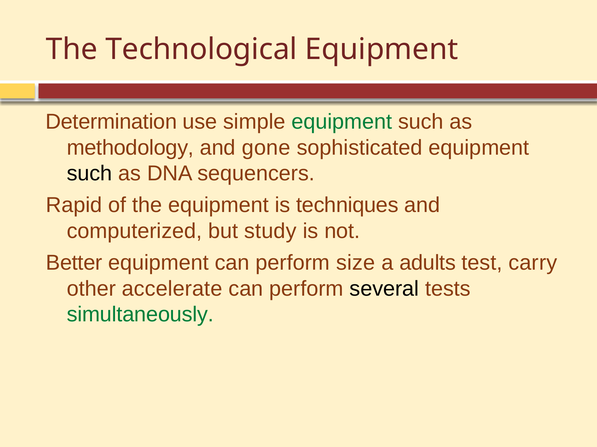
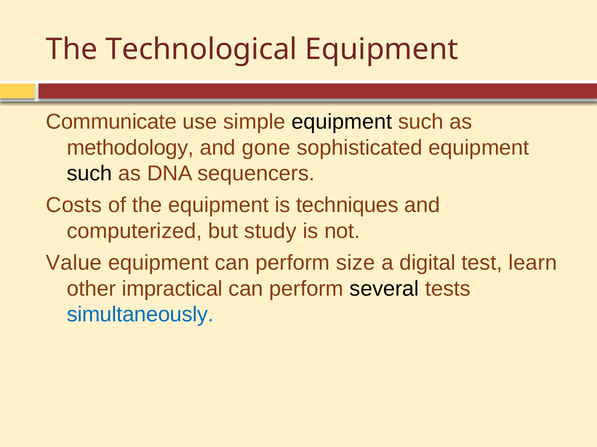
Determination: Determination -> Communicate
equipment at (342, 122) colour: green -> black
Rapid: Rapid -> Costs
Better: Better -> Value
adults: adults -> digital
carry: carry -> learn
accelerate: accelerate -> impractical
simultaneously colour: green -> blue
